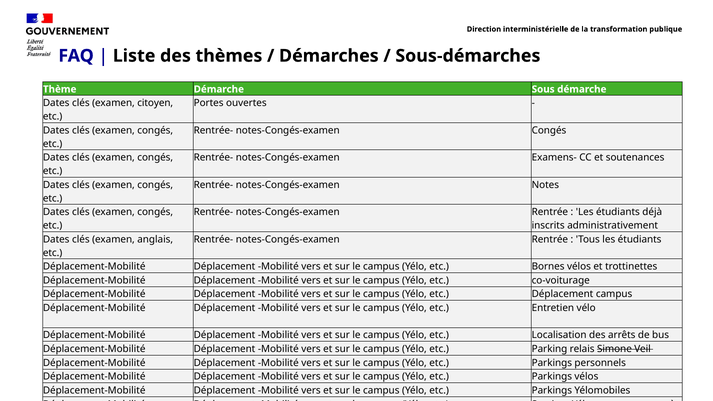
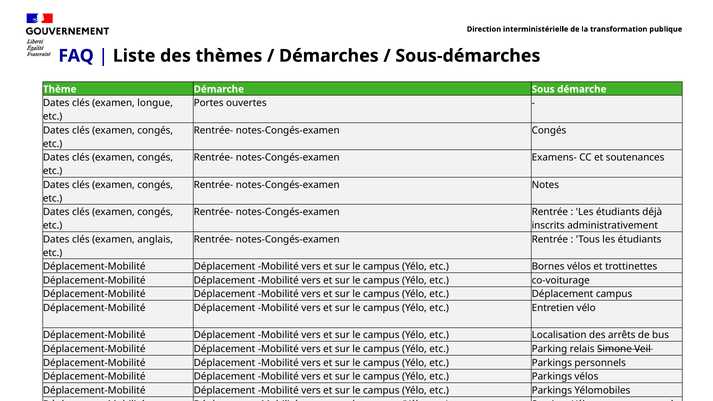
citoyen: citoyen -> longue
